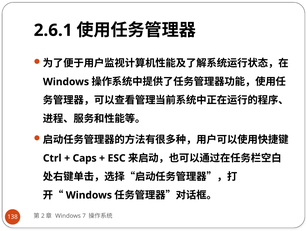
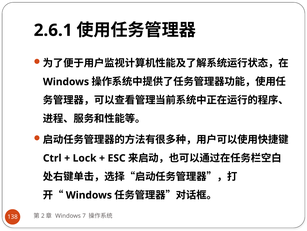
Caps: Caps -> Lock
